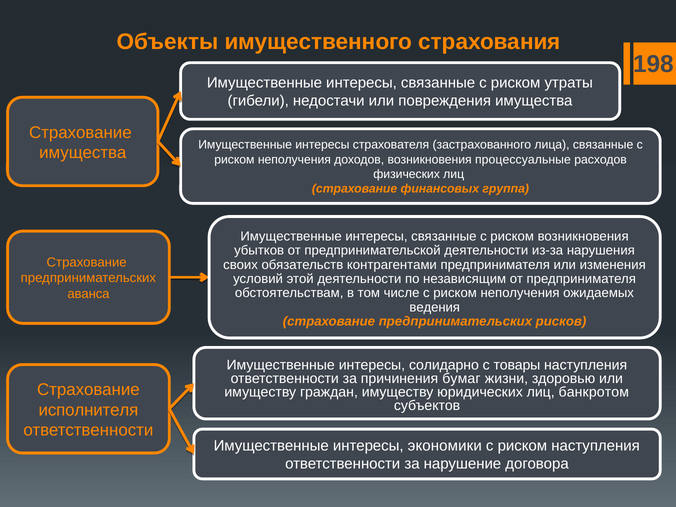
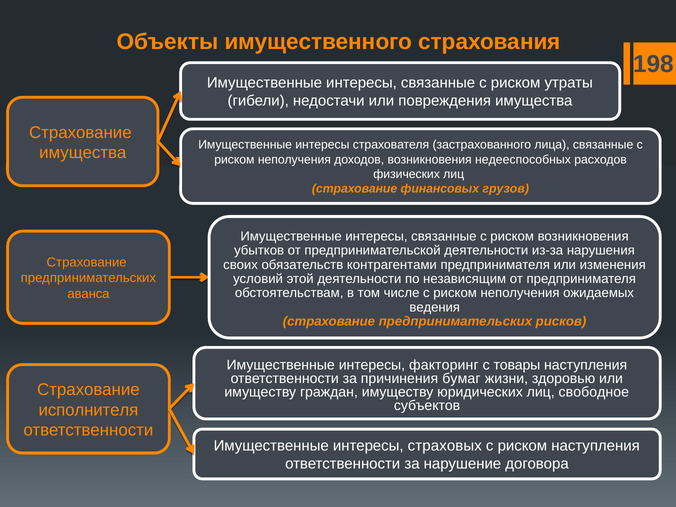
процессуальные: процессуальные -> недееспособных
группа: группа -> грузов
солидарно: солидарно -> факторинг
банкротом: банкротом -> свободное
экономики: экономики -> страховых
